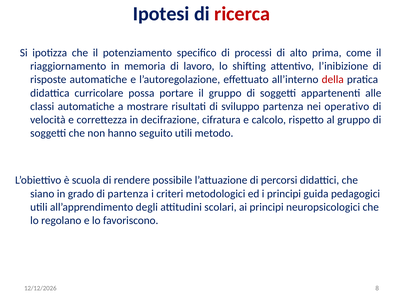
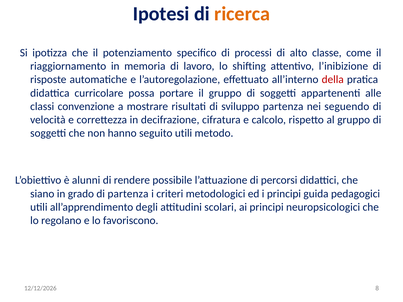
ricerca colour: red -> orange
prima: prima -> classe
classi automatiche: automatiche -> convenzione
operativo: operativo -> seguendo
scuola: scuola -> alunni
